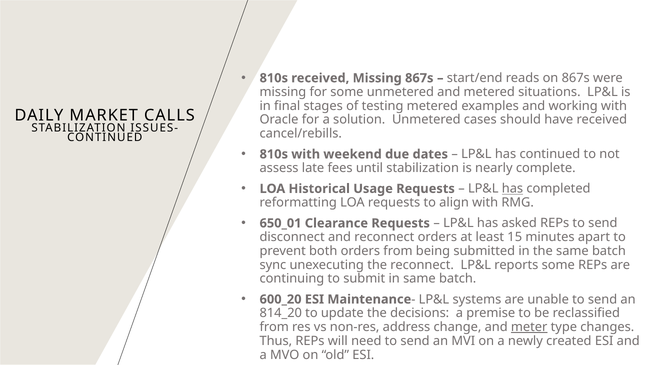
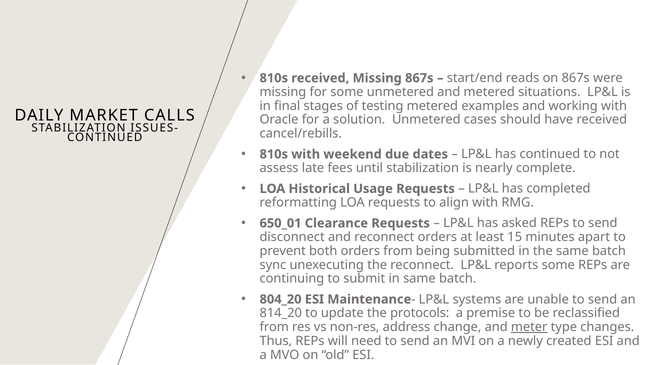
has at (512, 189) underline: present -> none
600_20: 600_20 -> 804_20
decisions: decisions -> protocols
